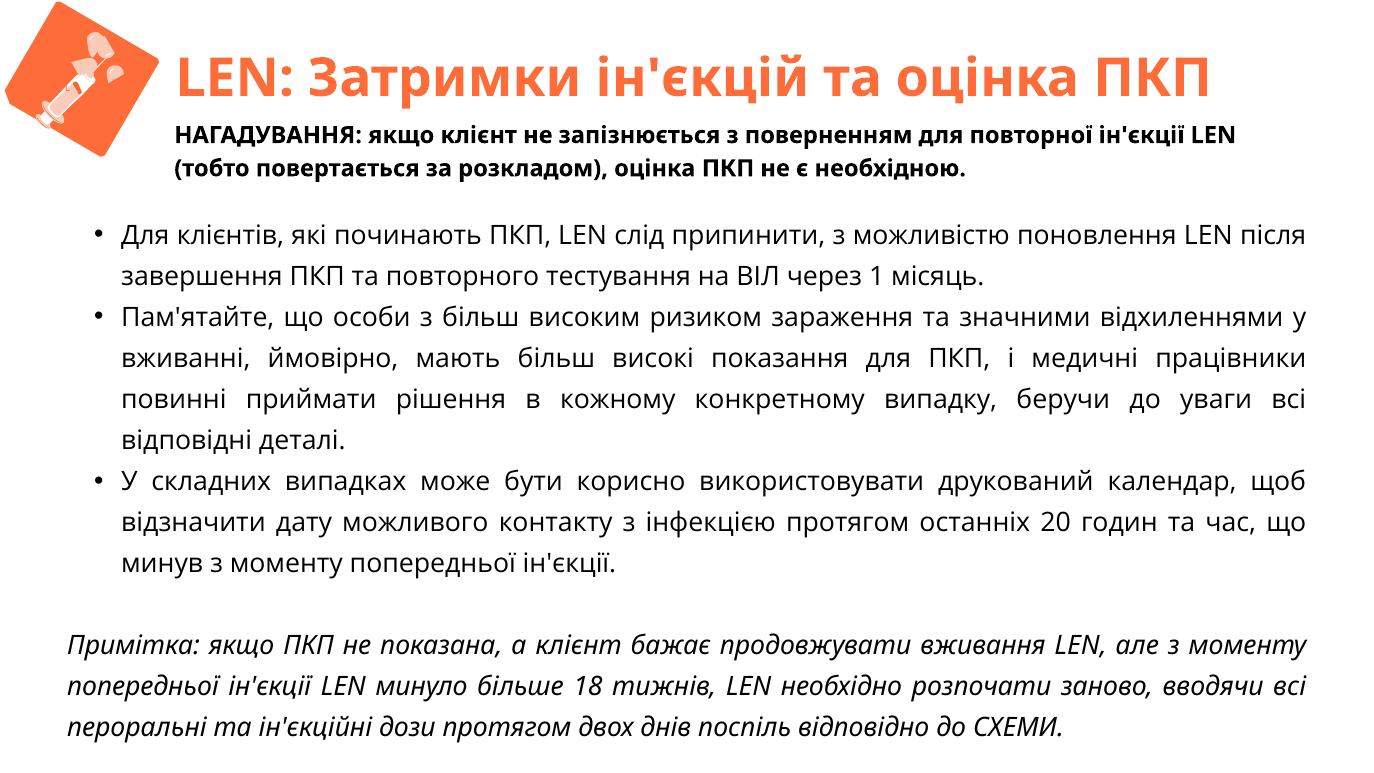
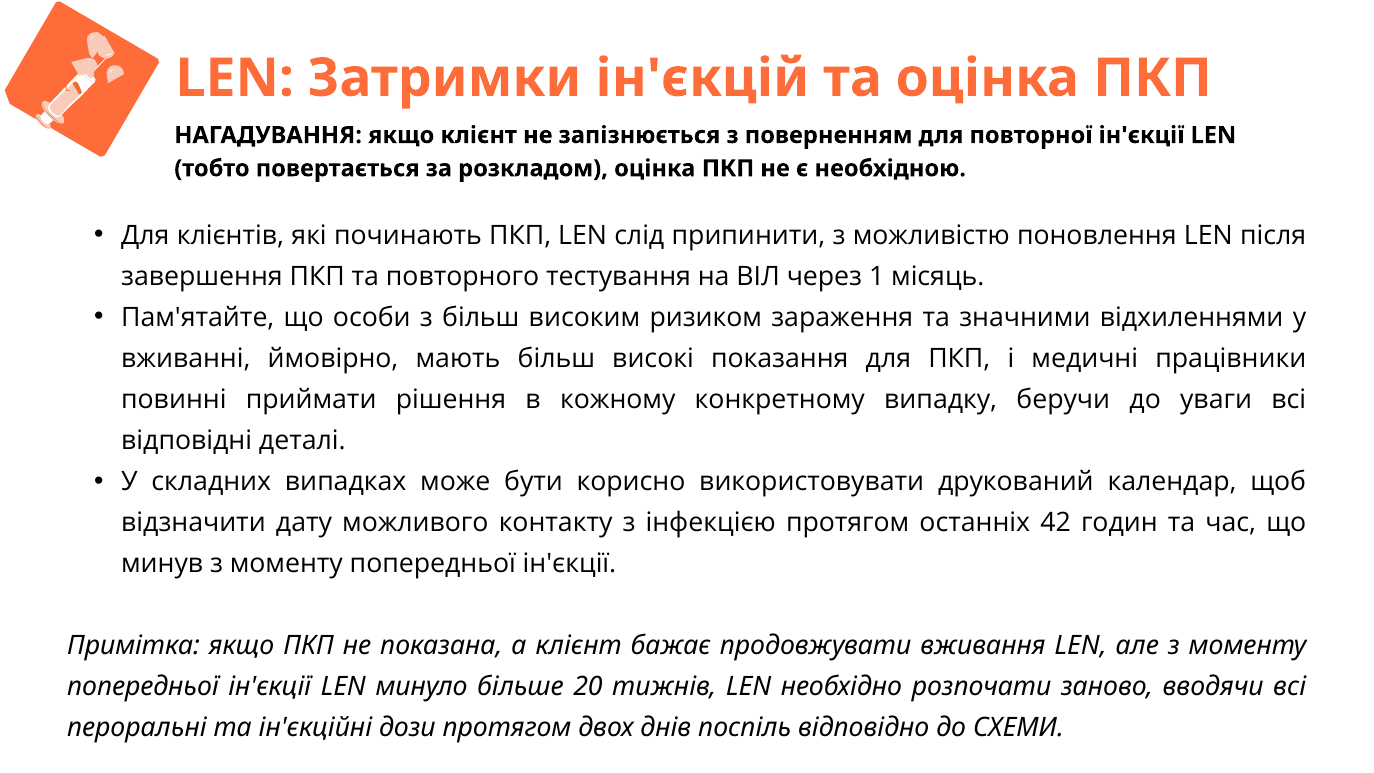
20: 20 -> 42
18: 18 -> 20
